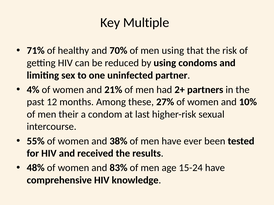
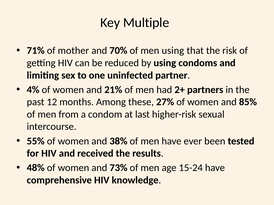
healthy: healthy -> mother
10%: 10% -> 85%
their: their -> from
83%: 83% -> 73%
